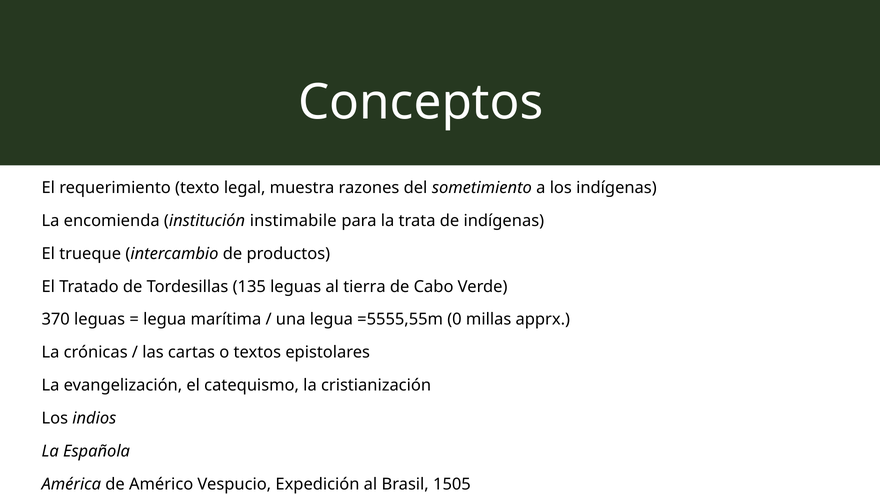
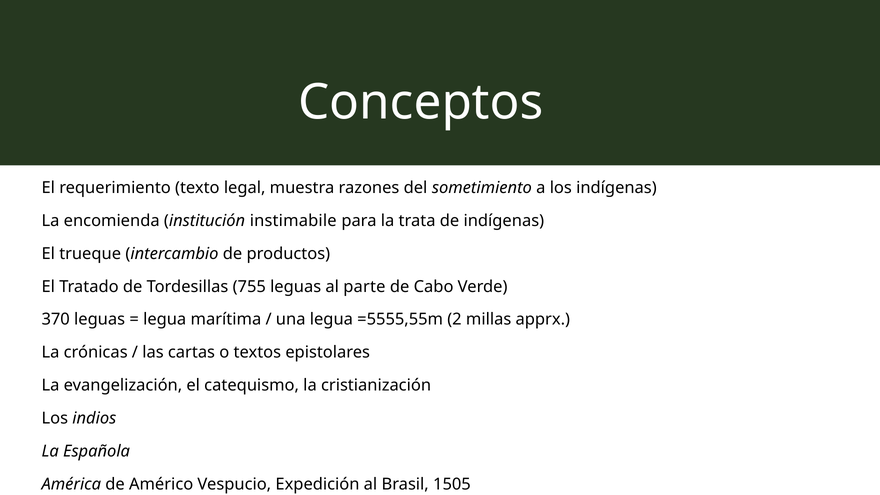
135: 135 -> 755
tierra: tierra -> parte
0: 0 -> 2
